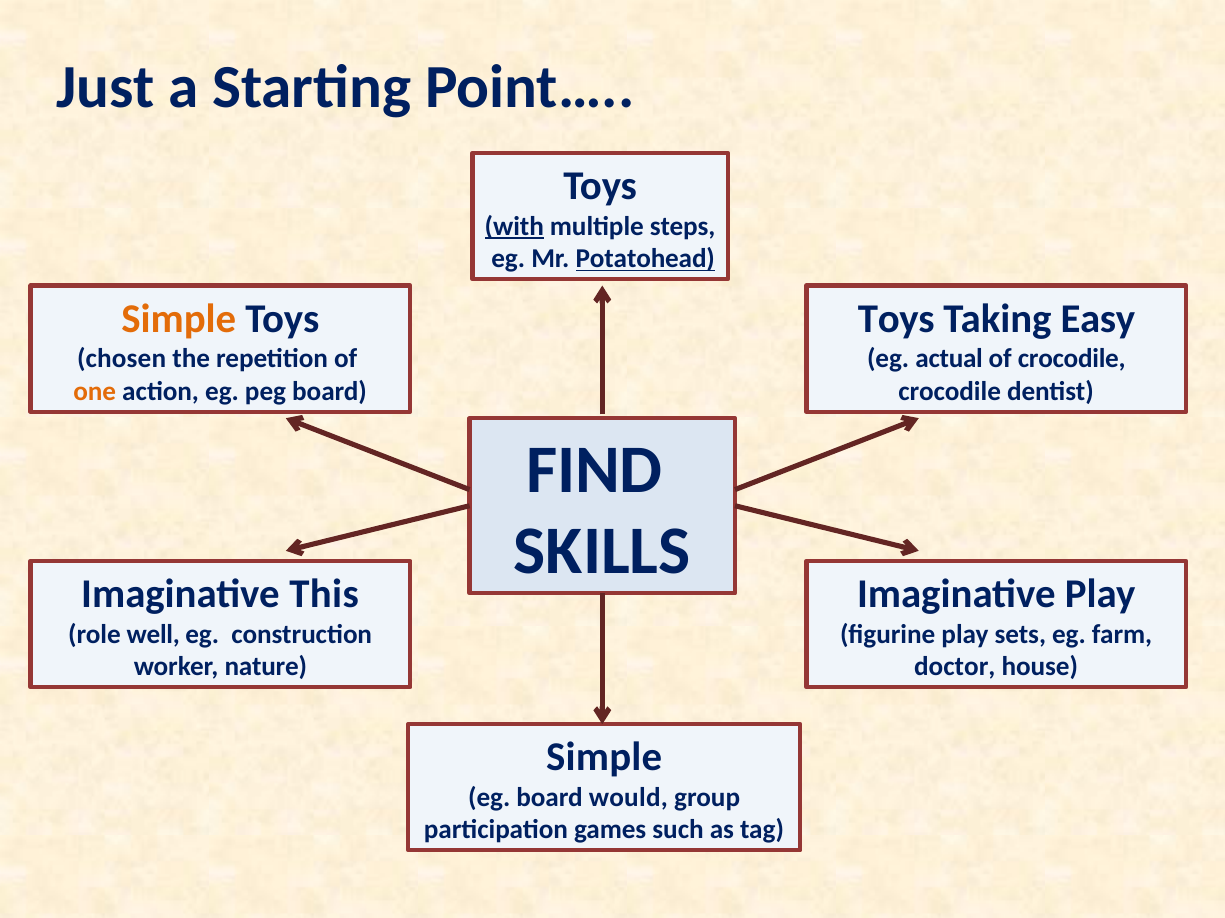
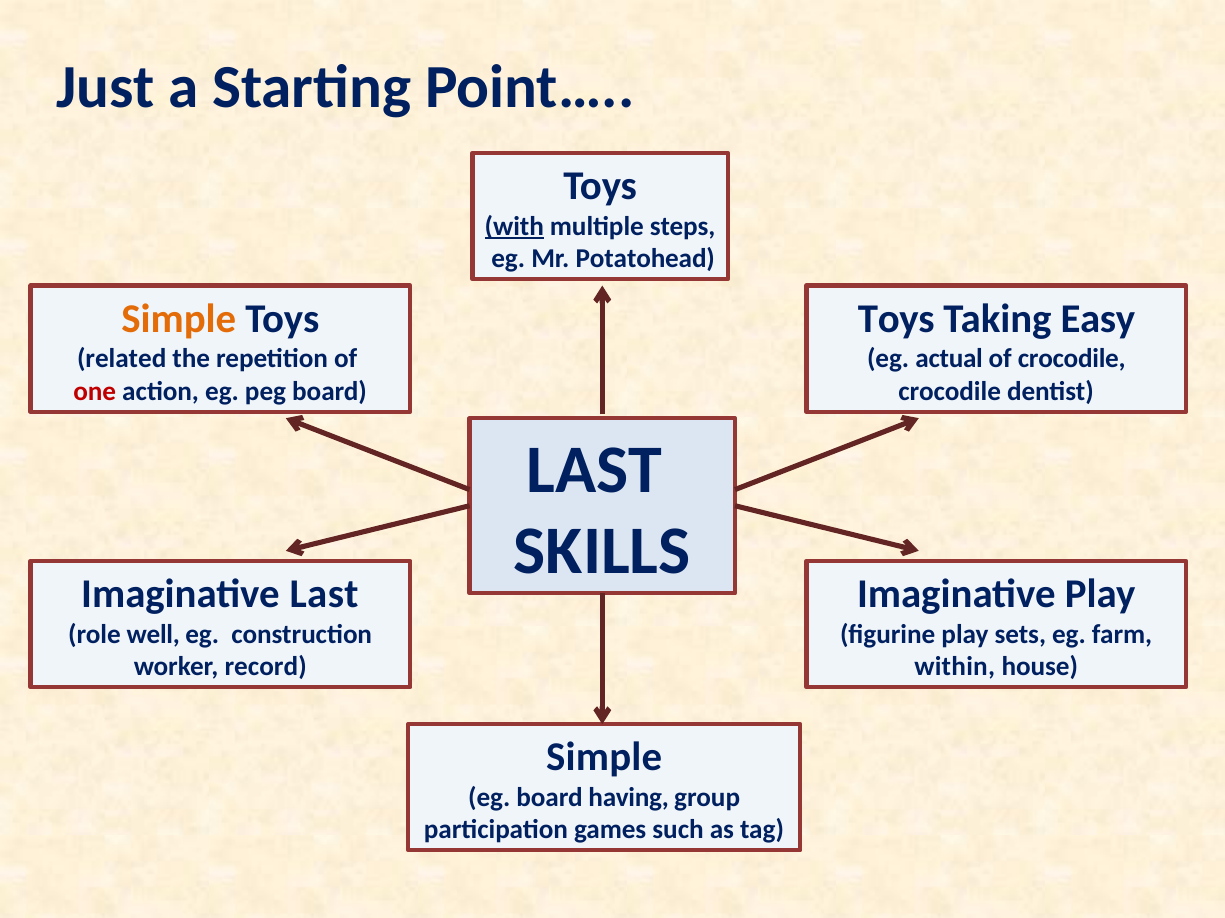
Potatohead underline: present -> none
chosen: chosen -> related
one colour: orange -> red
FIND at (595, 470): FIND -> LAST
Imaginative This: This -> Last
nature: nature -> record
doctor: doctor -> within
would: would -> having
